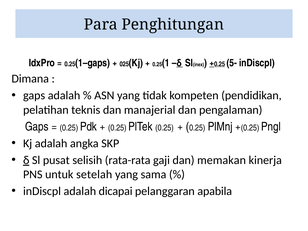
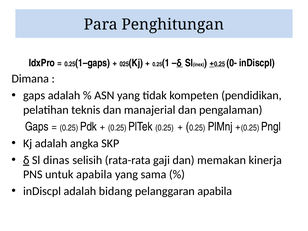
5-: 5- -> 0-
pusat: pusat -> dinas
untuk setelah: setelah -> apabila
dicapai: dicapai -> bidang
